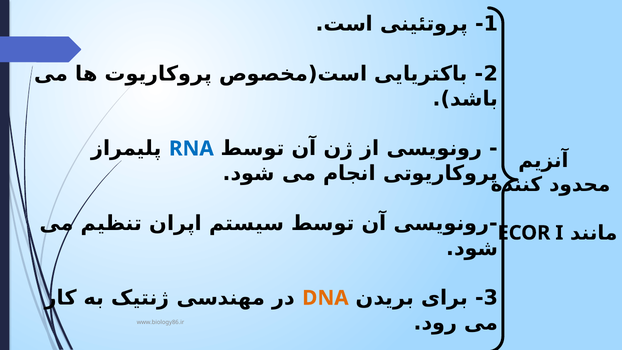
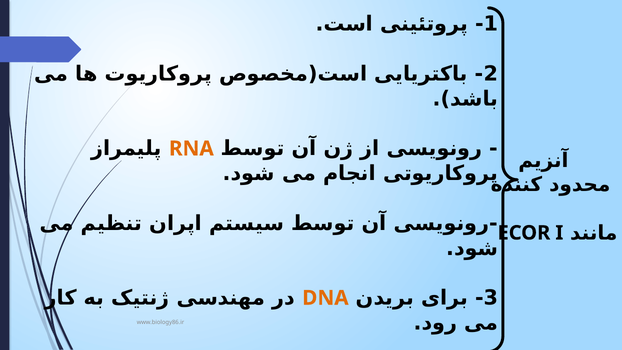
RNA colour: blue -> orange
